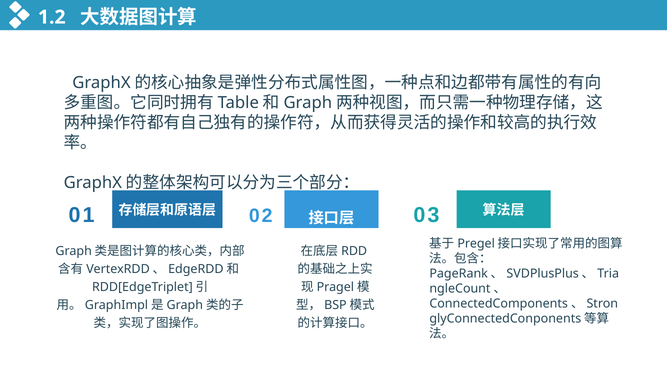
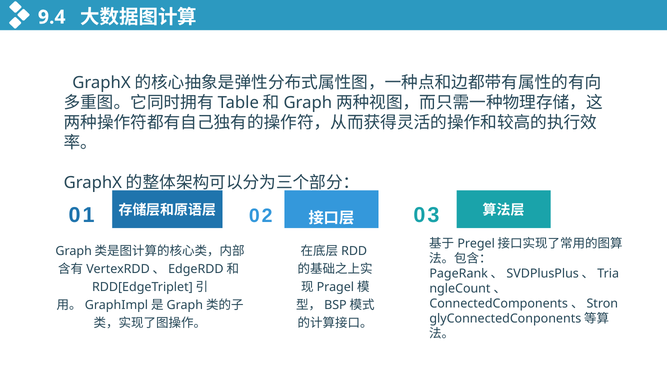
1.2: 1.2 -> 9.4
